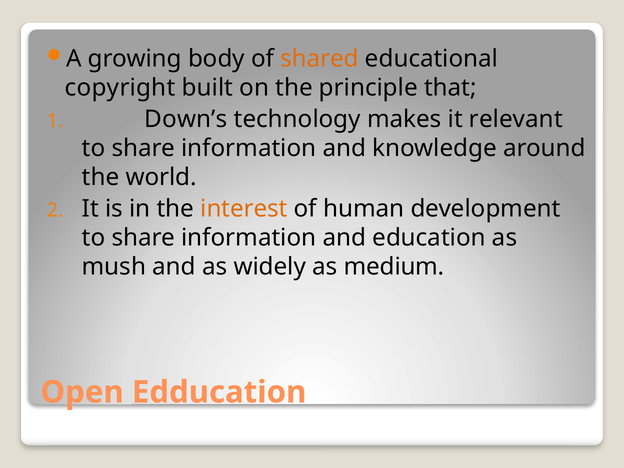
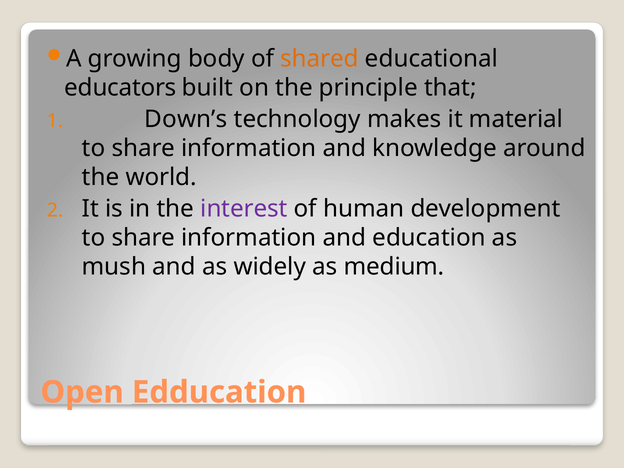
copyright: copyright -> educators
relevant: relevant -> material
interest colour: orange -> purple
